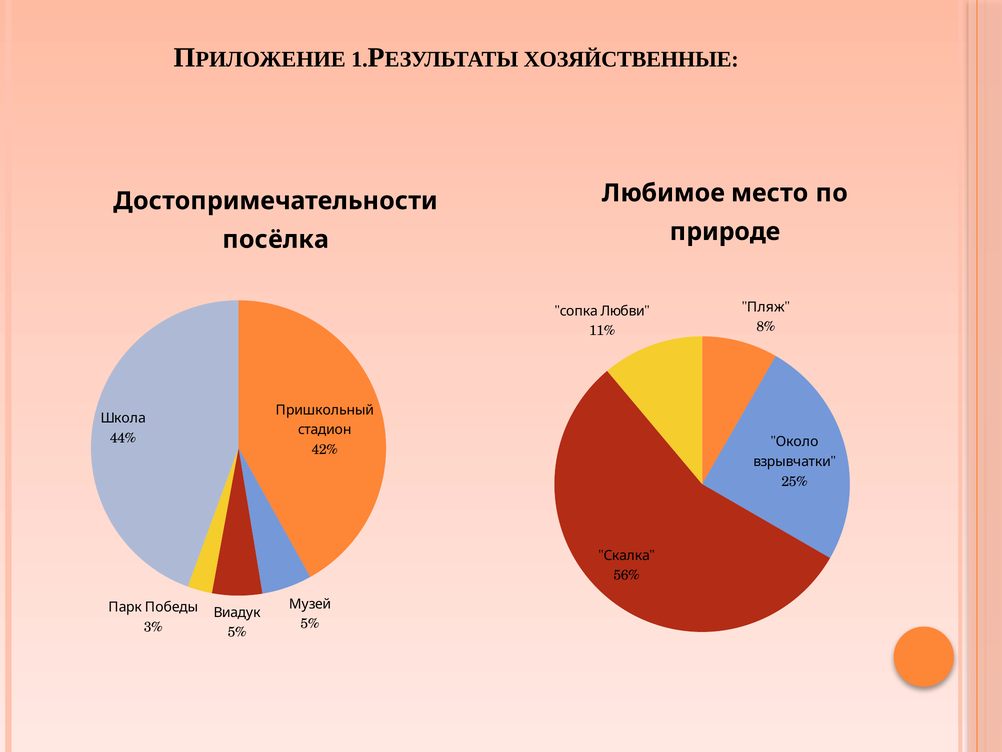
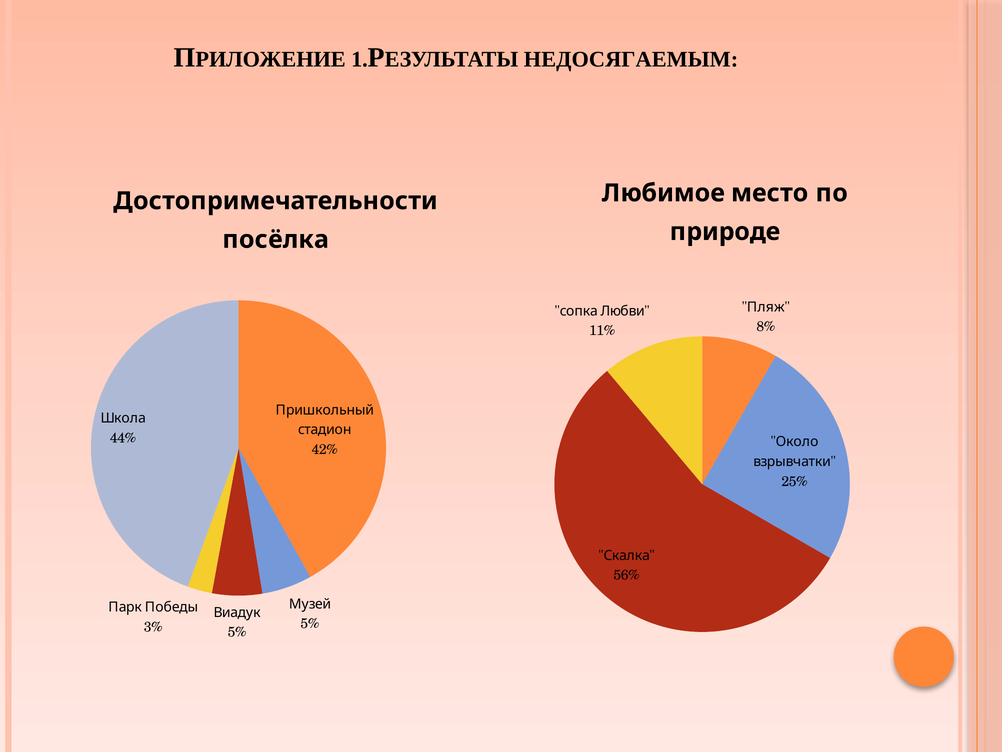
ХОЗЯЙСТВЕННЫЕ: ХОЗЯЙСТВЕННЫЕ -> НЕДОСЯГАЕМЫМ
